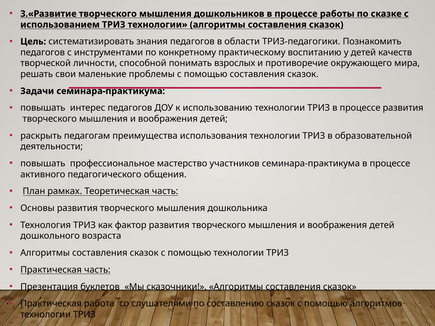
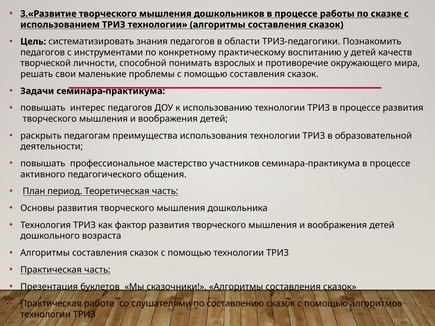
рамках: рамках -> период
